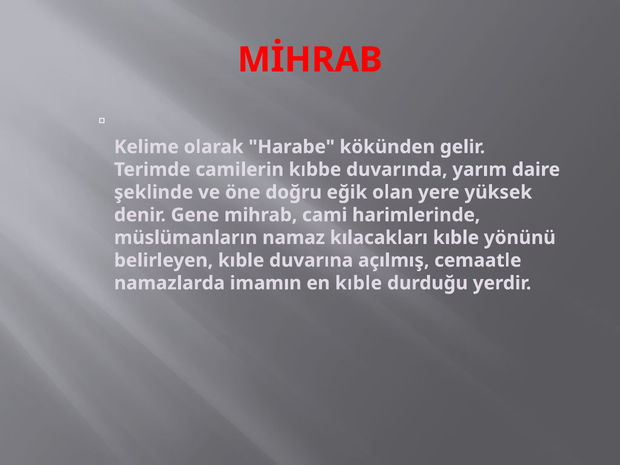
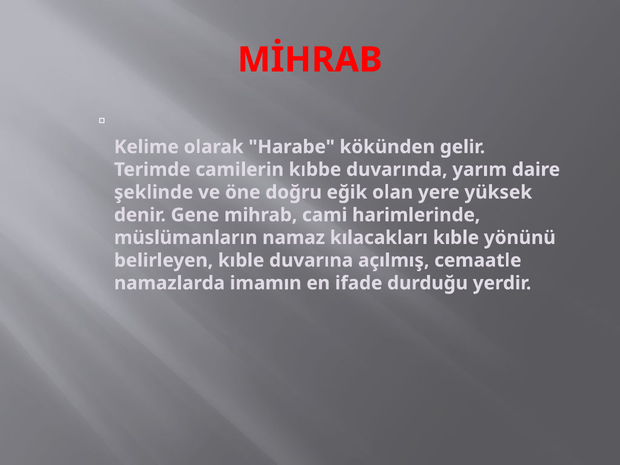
en kıble: kıble -> ifade
